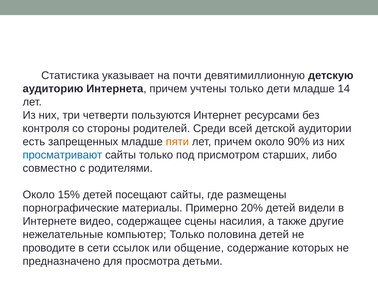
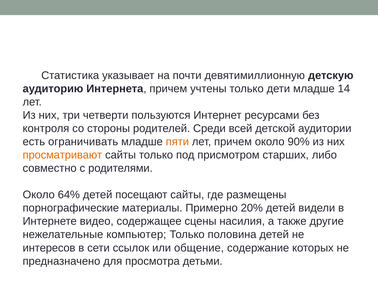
запрещенных: запрещенных -> ограничивать
просматривают colour: blue -> orange
15%: 15% -> 64%
проводите: проводите -> интересов
